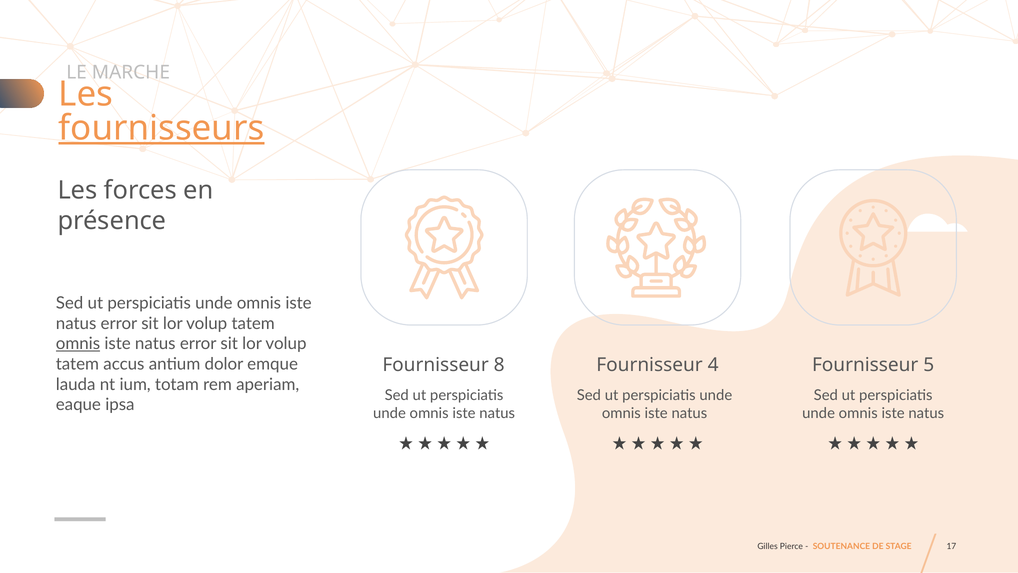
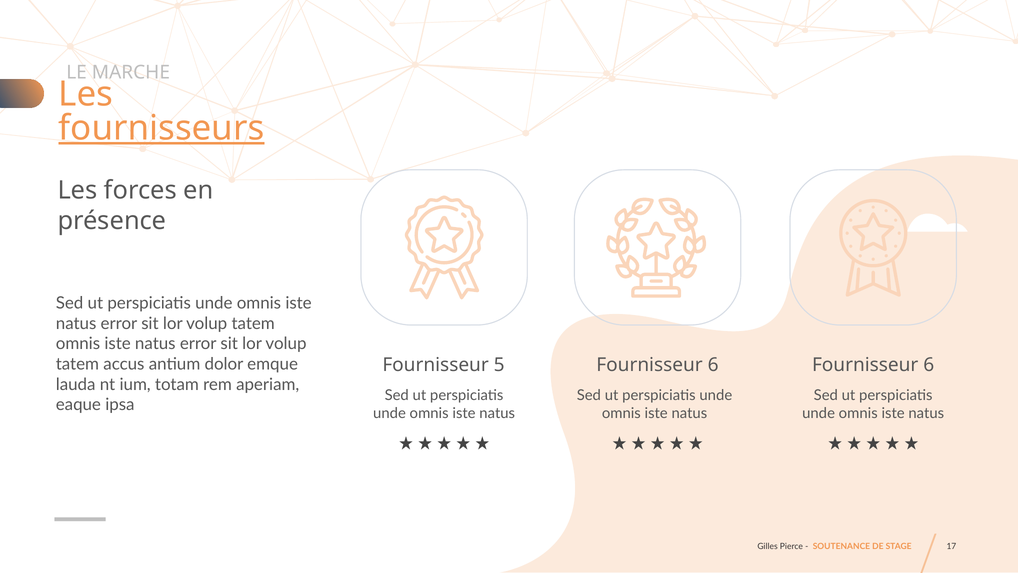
omnis at (78, 344) underline: present -> none
8: 8 -> 5
4 at (713, 365): 4 -> 6
5 at (929, 365): 5 -> 6
